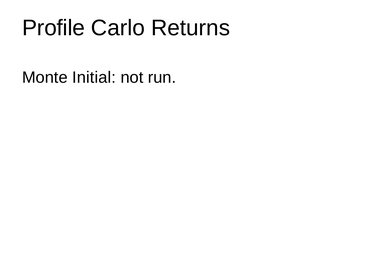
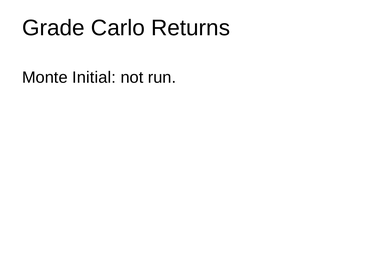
Profile: Profile -> Grade
